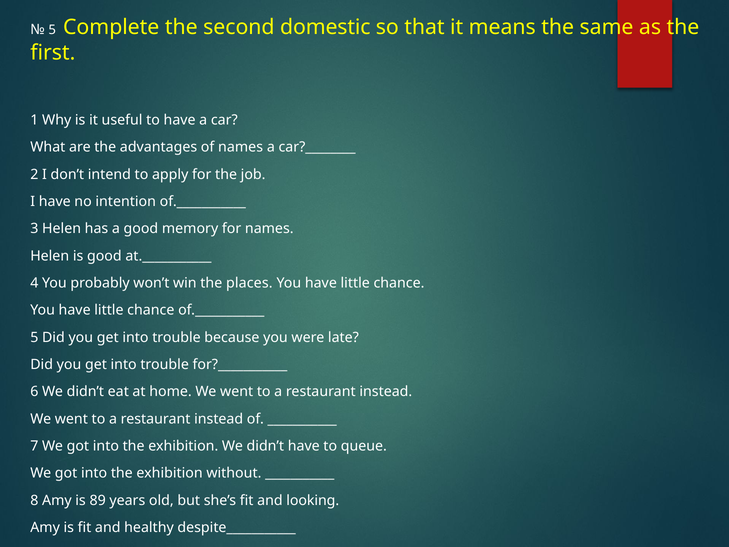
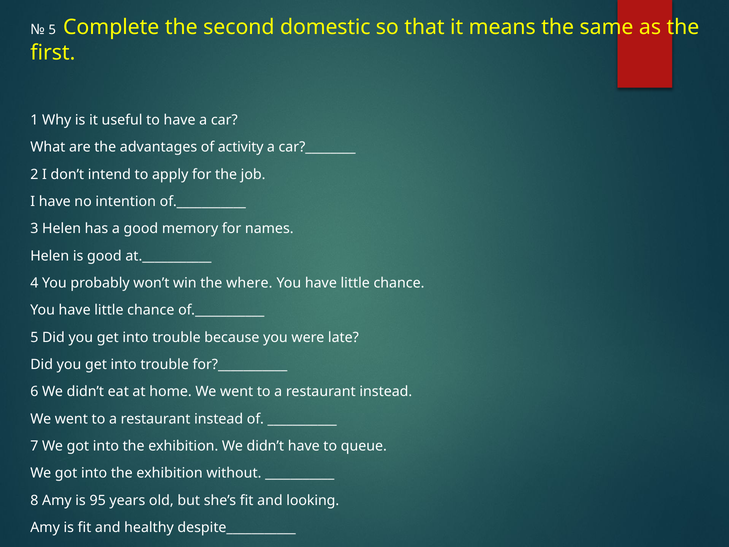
of names: names -> activity
places: places -> where
89: 89 -> 95
